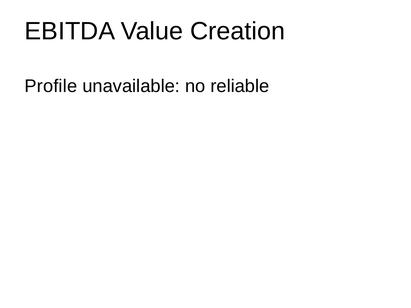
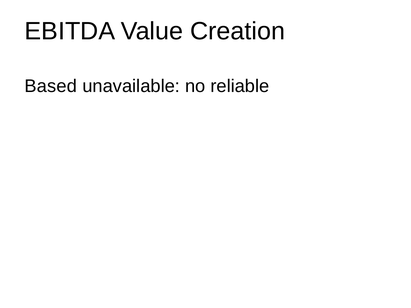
Profile: Profile -> Based
